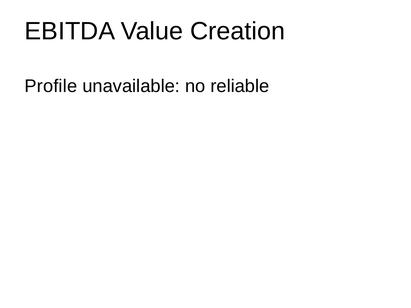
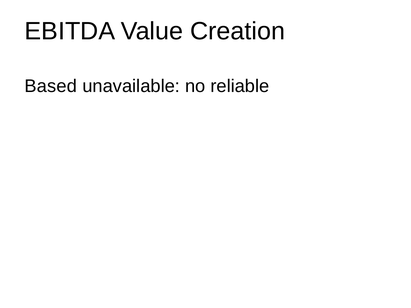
Profile: Profile -> Based
